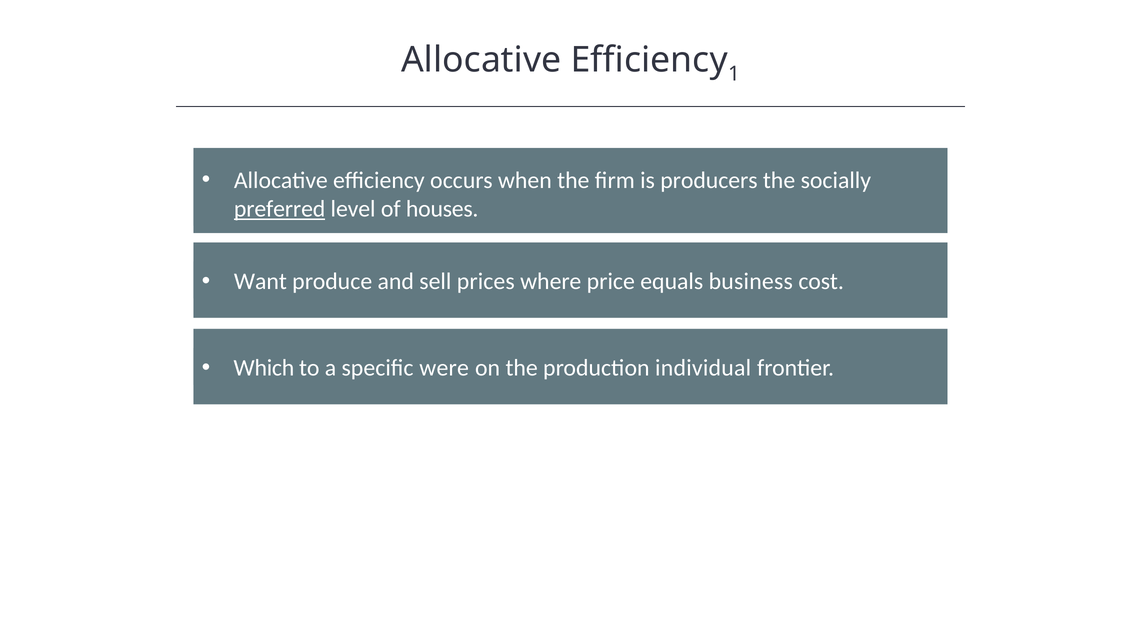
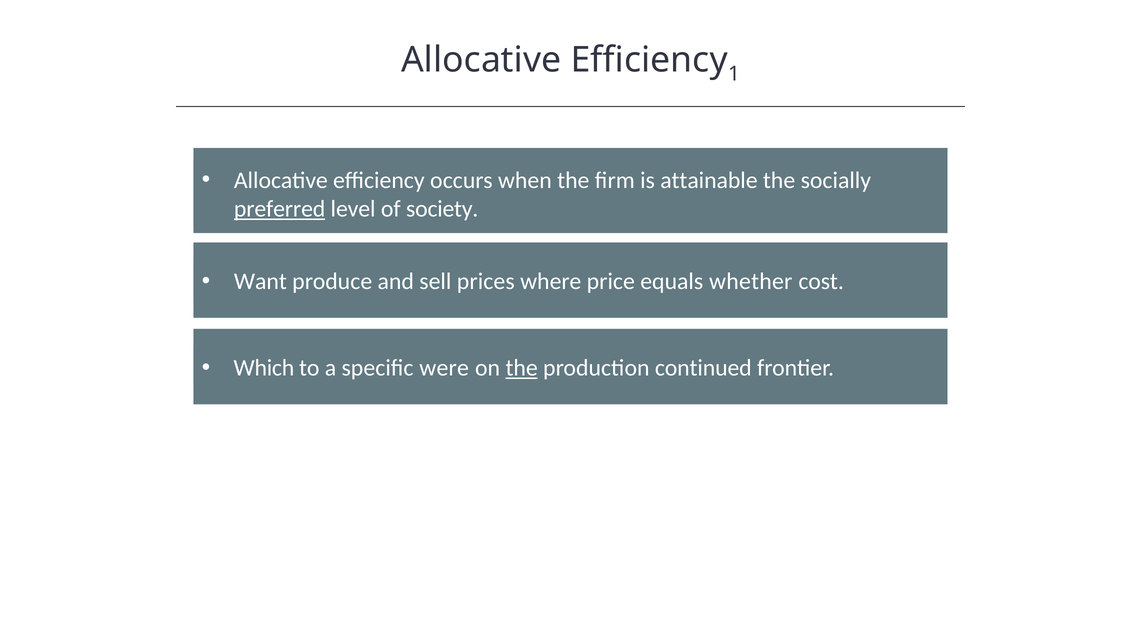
producers: producers -> attainable
houses: houses -> society
business: business -> whether
the at (522, 368) underline: none -> present
individual: individual -> continued
